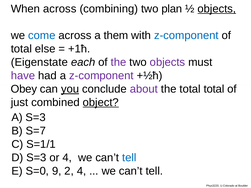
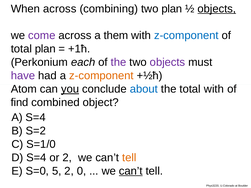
come colour: blue -> purple
total else: else -> plan
Eigenstate: Eigenstate -> Perkonium
z-component at (101, 76) colour: purple -> orange
Obey: Obey -> Atom
about colour: purple -> blue
total total: total -> with
just: just -> find
object underline: present -> none
A S=3: S=3 -> S=4
S=7: S=7 -> S=2
S=1/1: S=1/1 -> S=1/0
D S=3: S=3 -> S=4
or 4: 4 -> 2
tell at (129, 158) colour: blue -> orange
9: 9 -> 5
2 4: 4 -> 0
can’t at (131, 171) underline: none -> present
